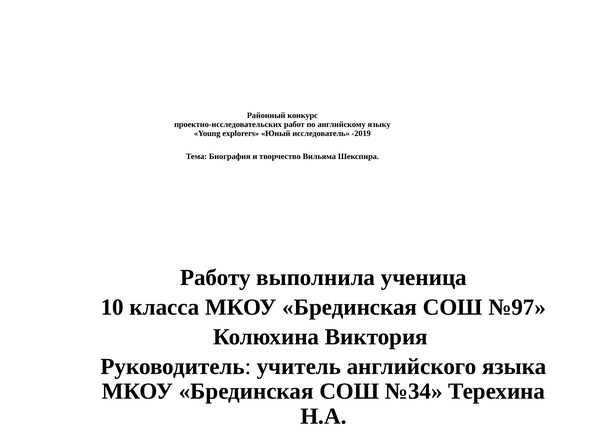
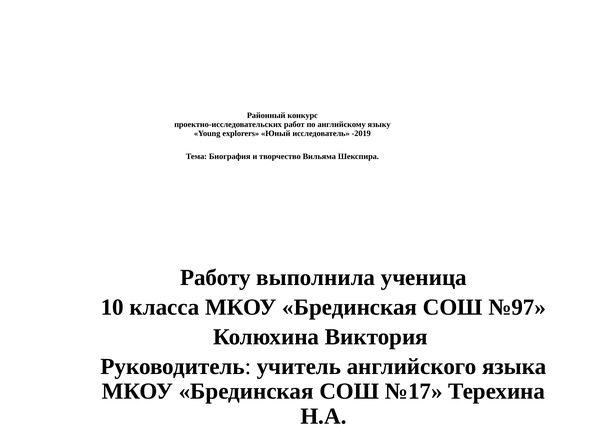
№34: №34 -> №17
